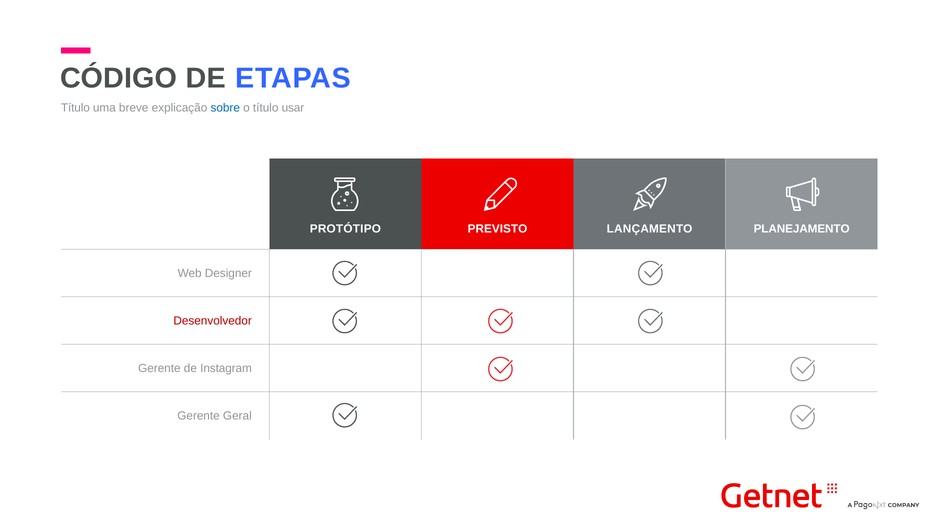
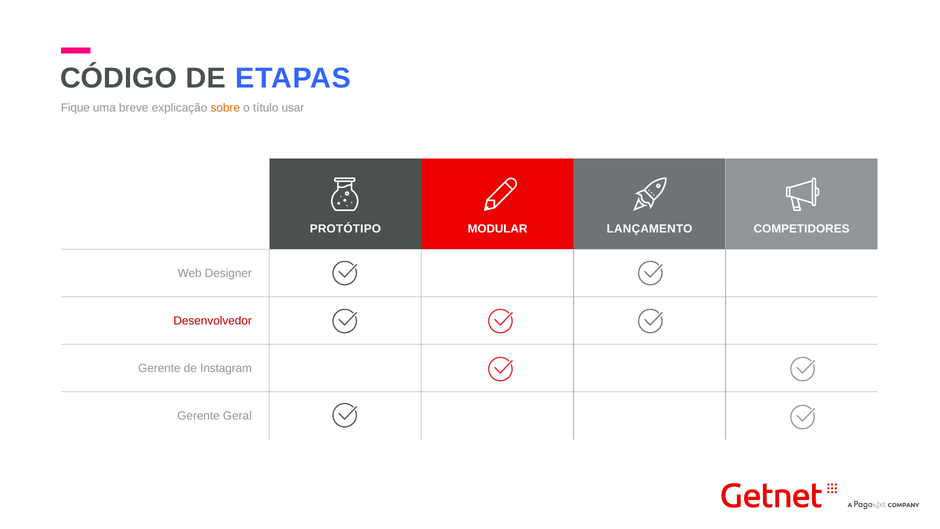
Título at (75, 108): Título -> Fique
sobre colour: blue -> orange
PREVISTO: PREVISTO -> MODULAR
PLANEJAMENTO: PLANEJAMENTO -> COMPETIDORES
